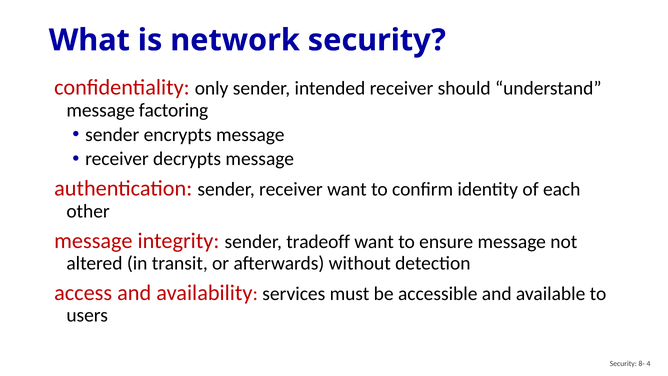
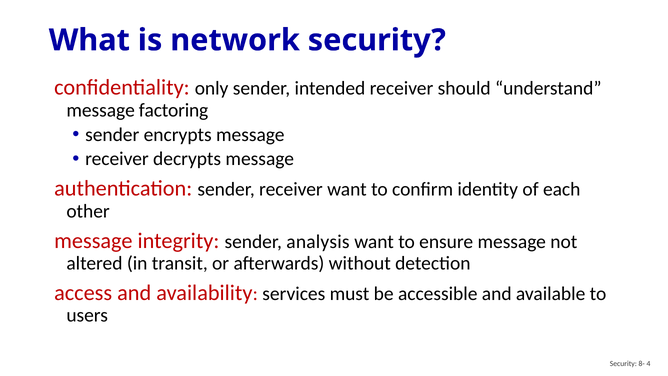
tradeoff: tradeoff -> analysis
